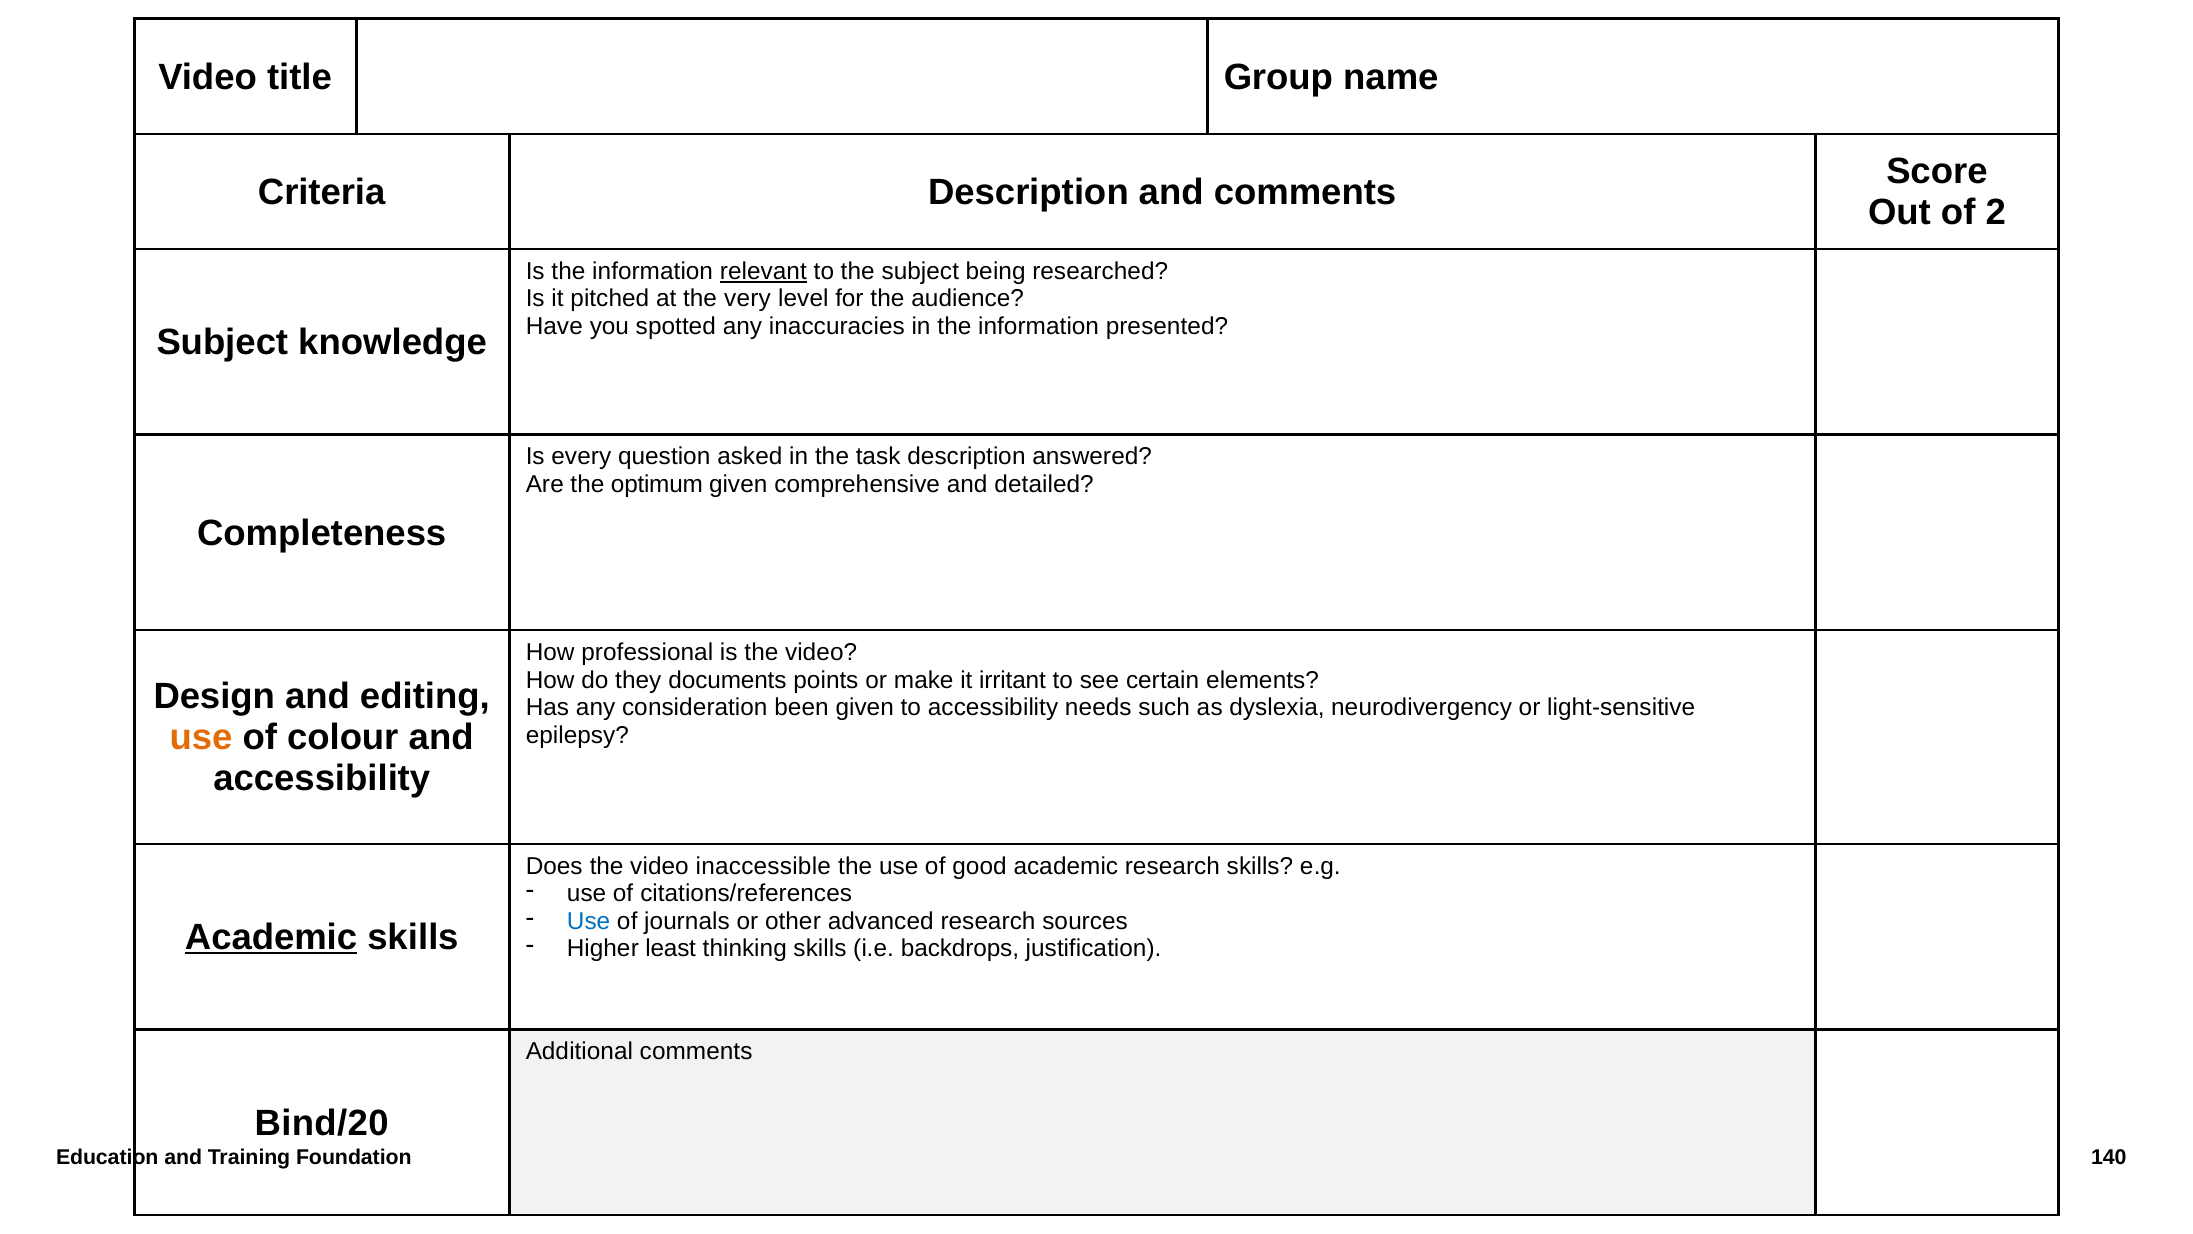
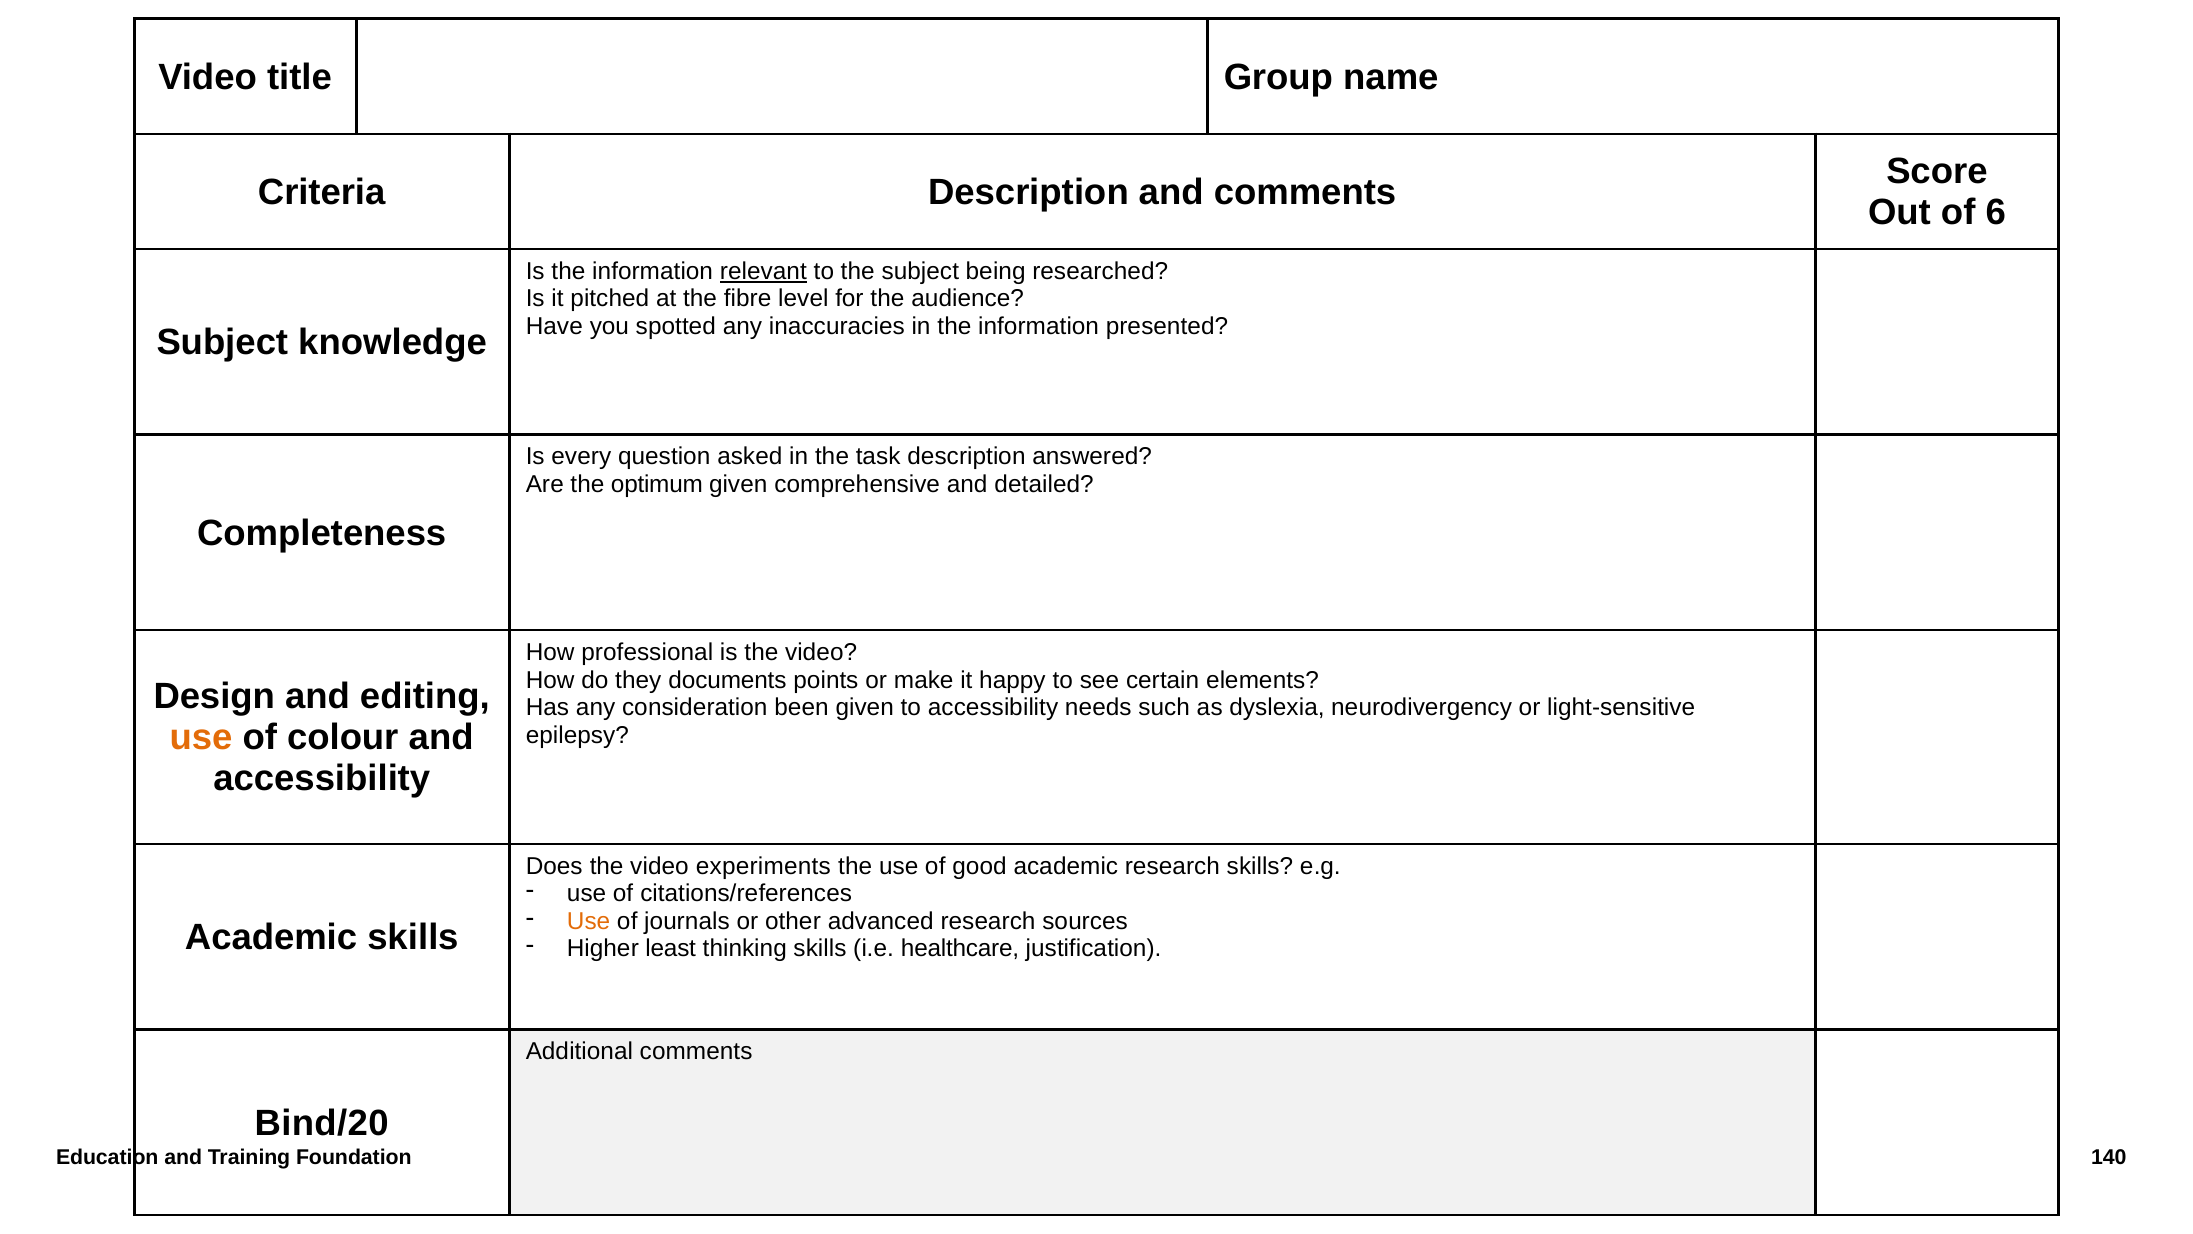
2: 2 -> 6
very: very -> fibre
irritant: irritant -> happy
inaccessible: inaccessible -> experiments
Use at (589, 921) colour: blue -> orange
Academic at (271, 937) underline: present -> none
backdrops: backdrops -> healthcare
